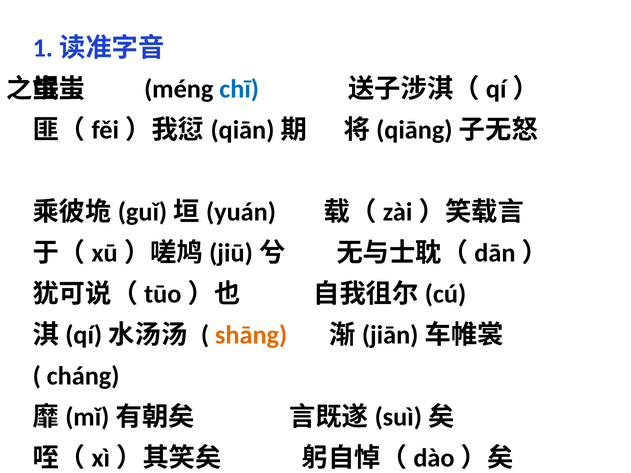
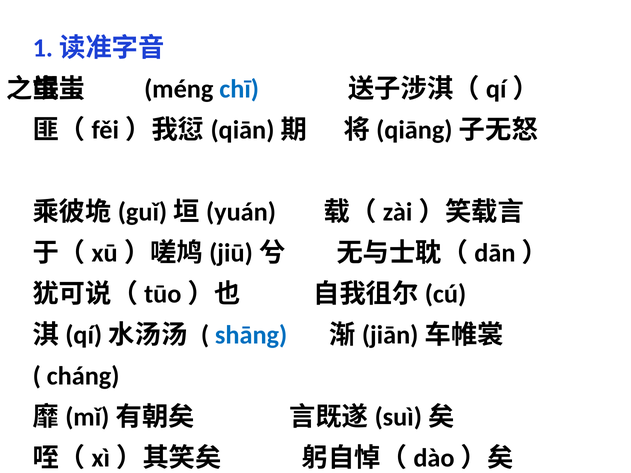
shāng colour: orange -> blue
